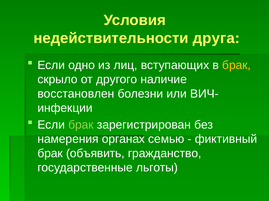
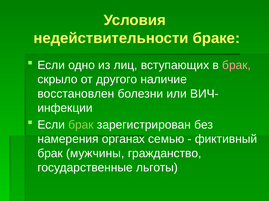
друга: друга -> браке
брак at (237, 65) colour: yellow -> pink
объявить: объявить -> мужчины
